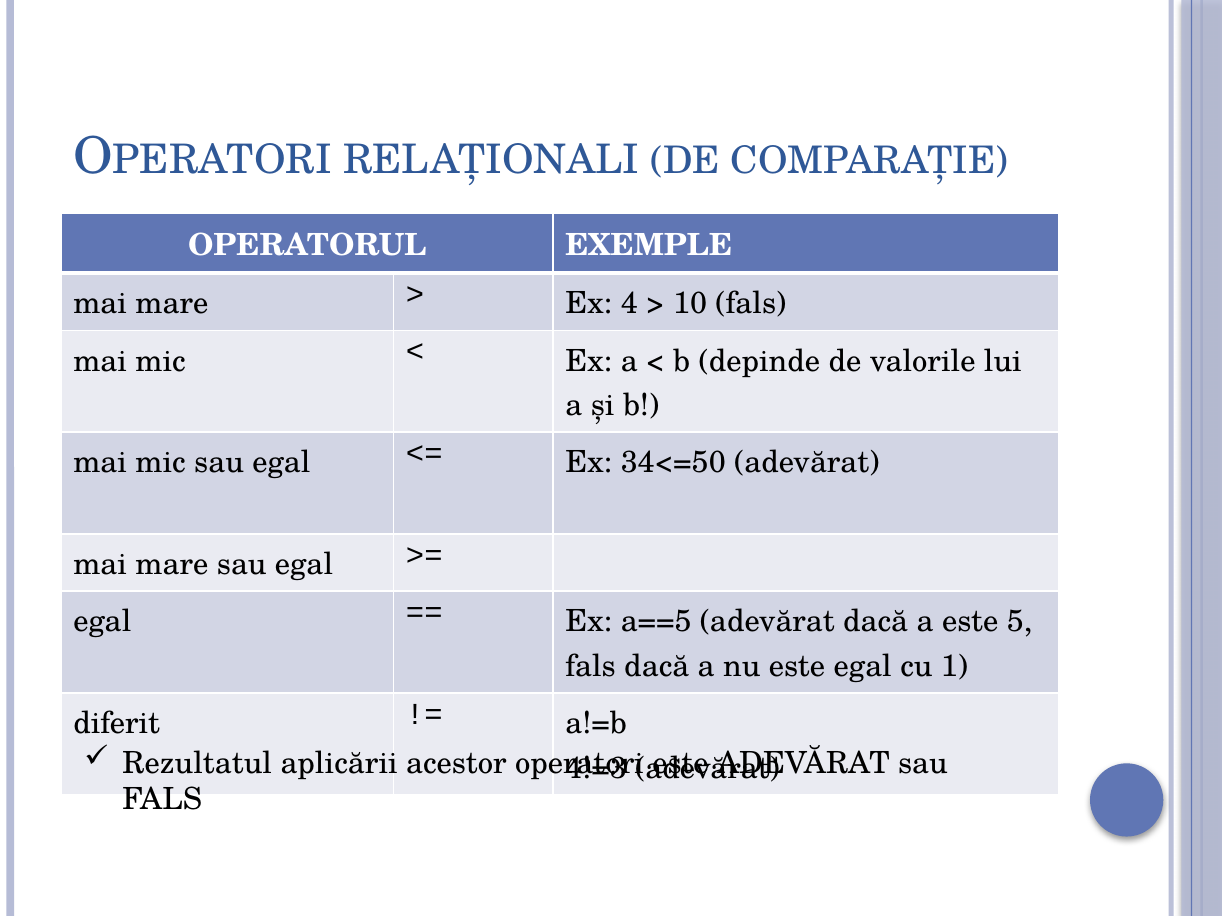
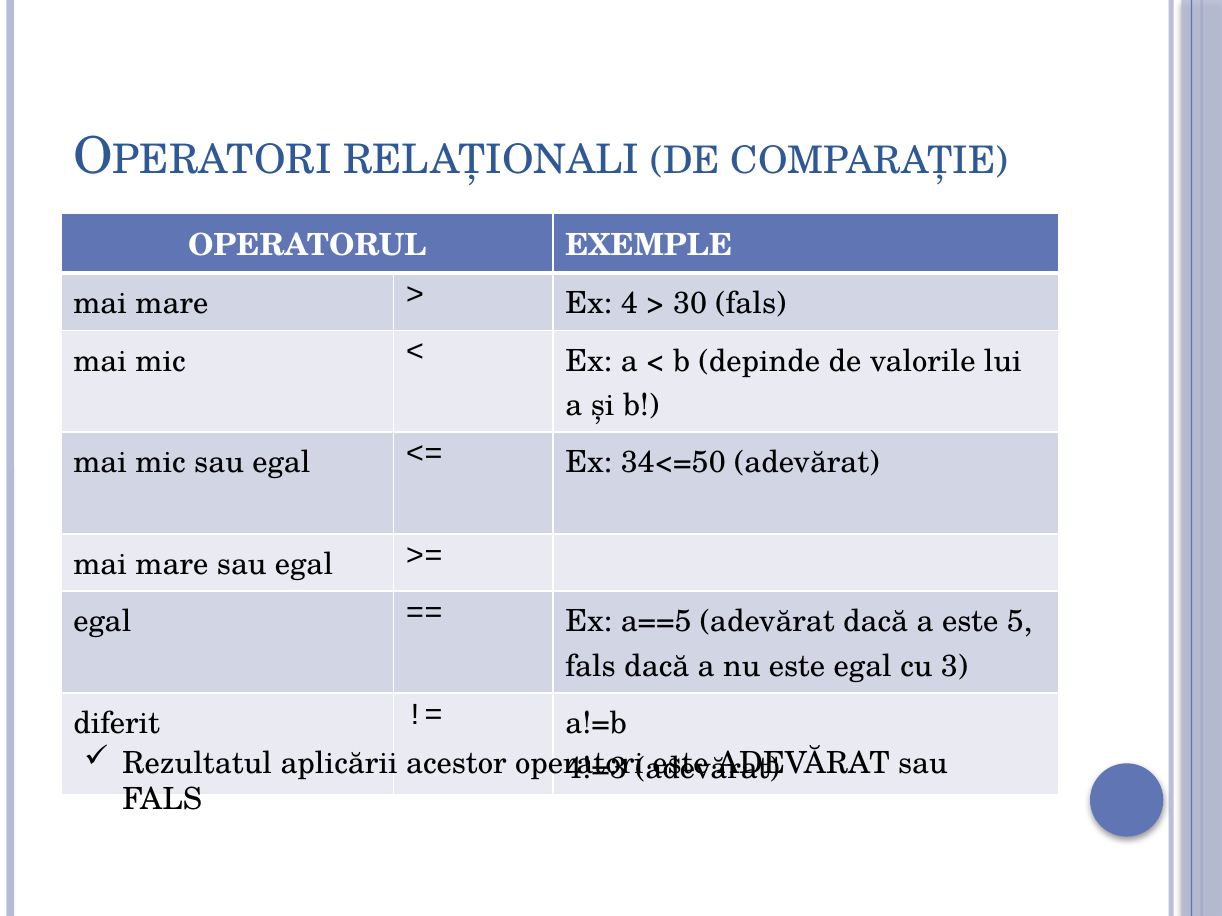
10: 10 -> 30
1: 1 -> 3
